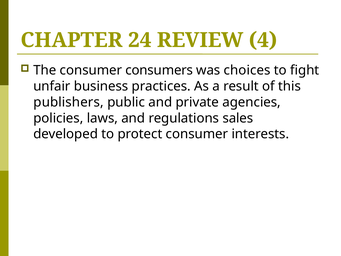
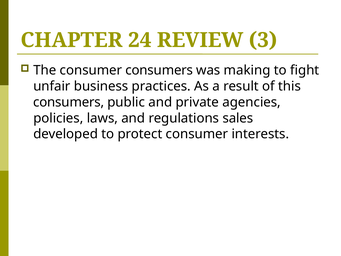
4: 4 -> 3
choices: choices -> making
publishers at (69, 102): publishers -> consumers
